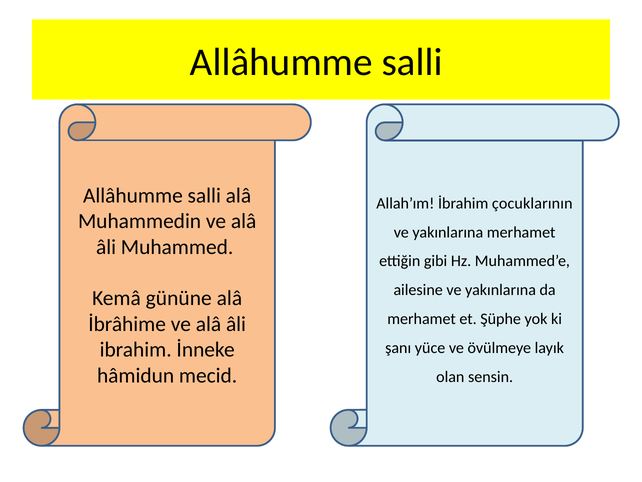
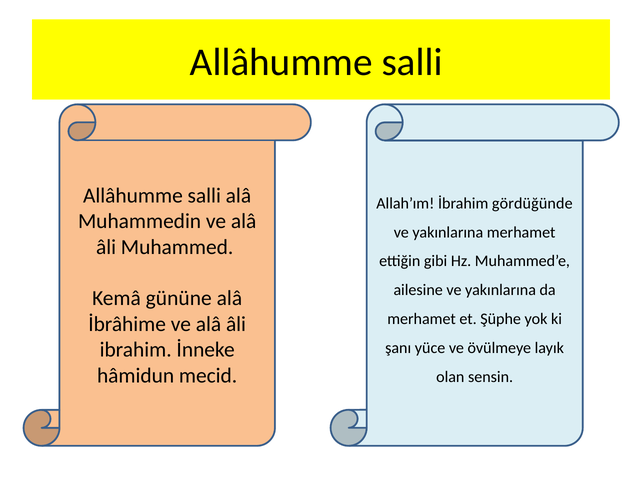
çocuklarının: çocuklarının -> gördüğünde
